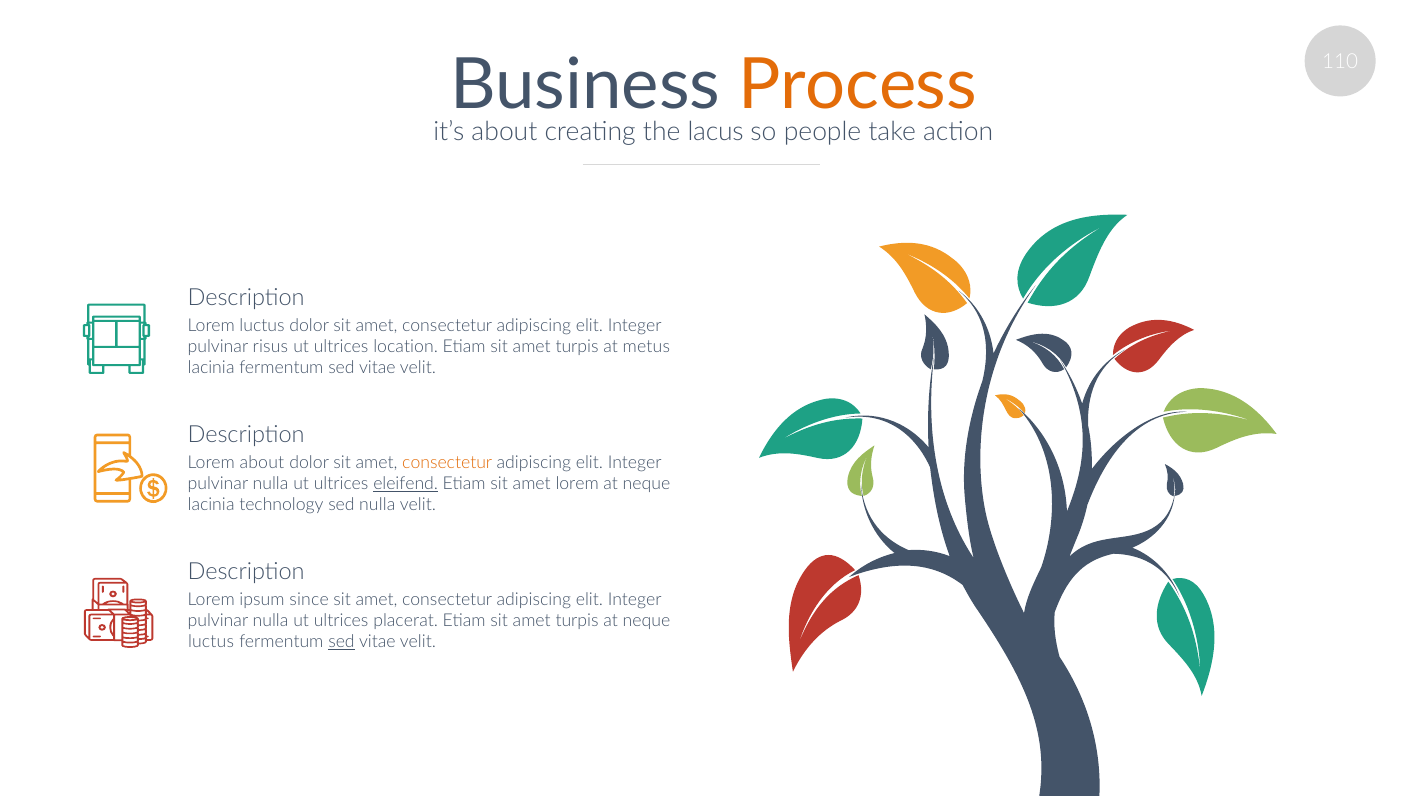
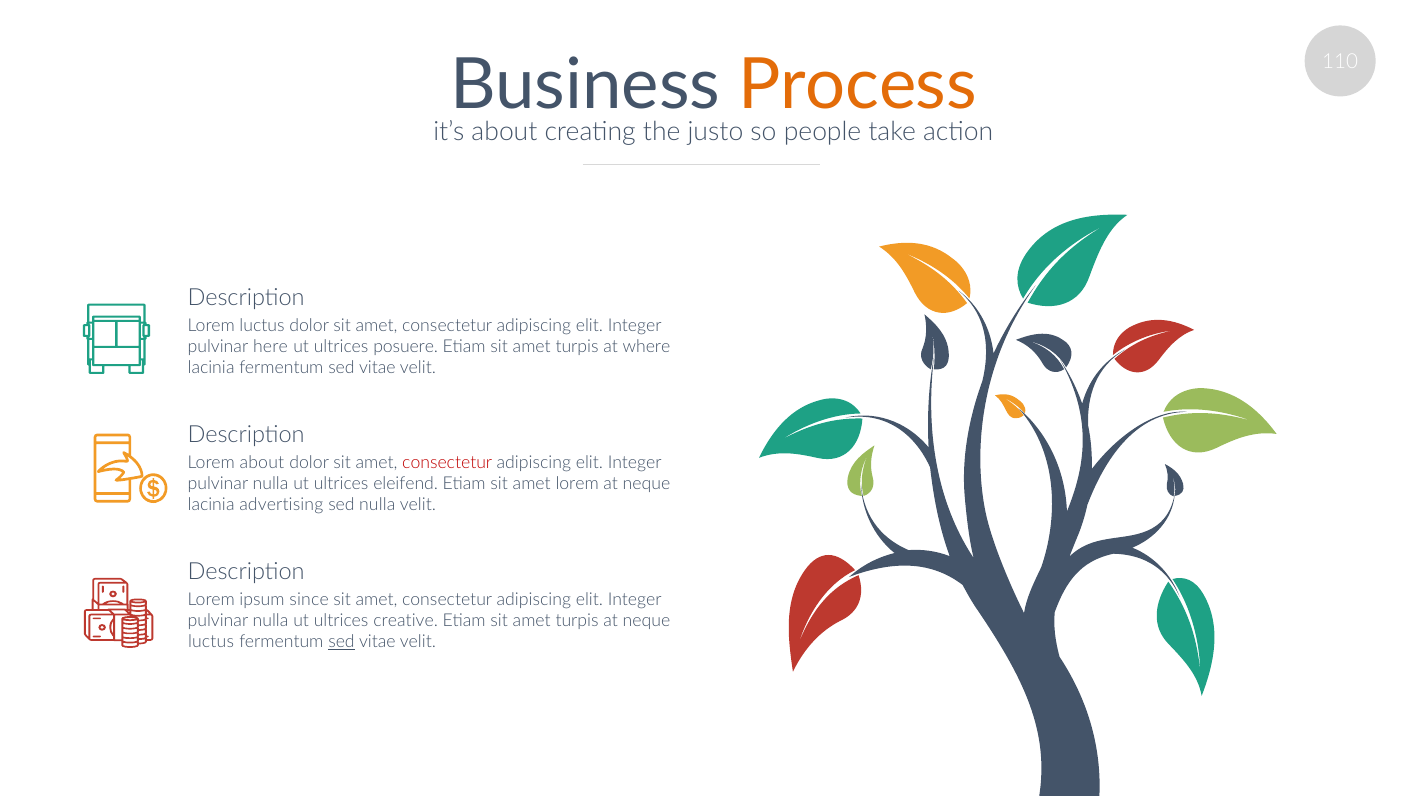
lacus: lacus -> justo
risus: risus -> here
location: location -> posuere
metus: metus -> where
consectetur at (447, 462) colour: orange -> red
eleifend underline: present -> none
technology: technology -> advertising
placerat: placerat -> creative
